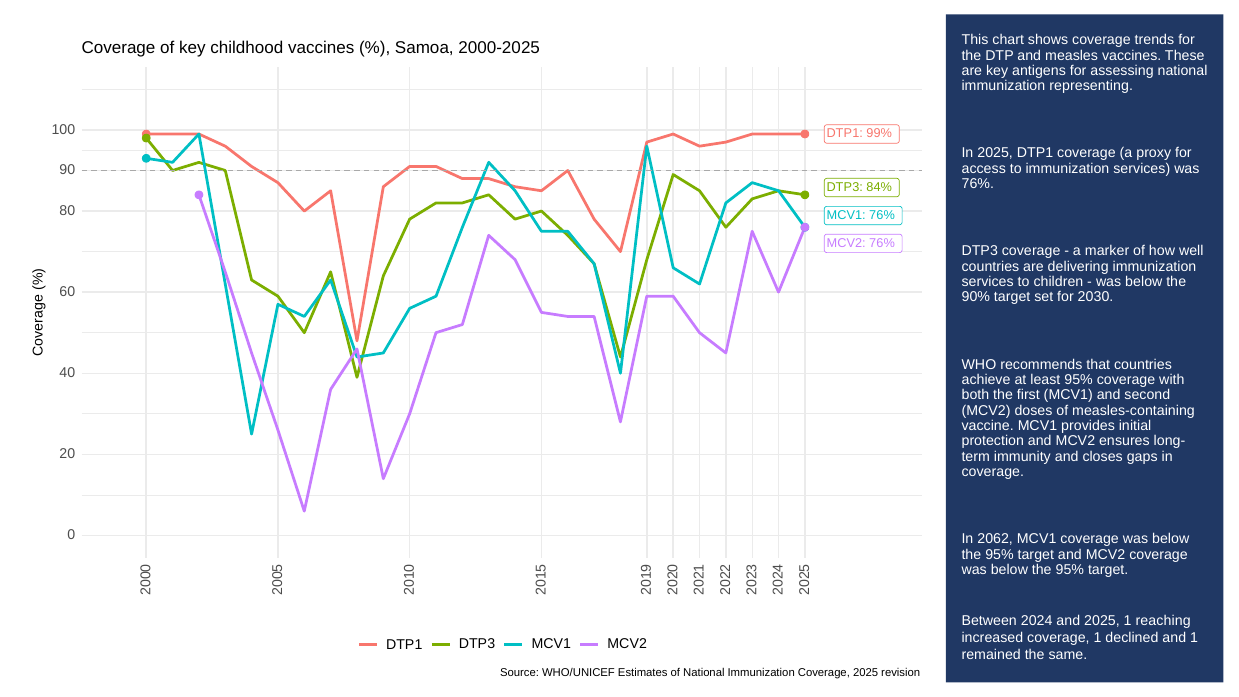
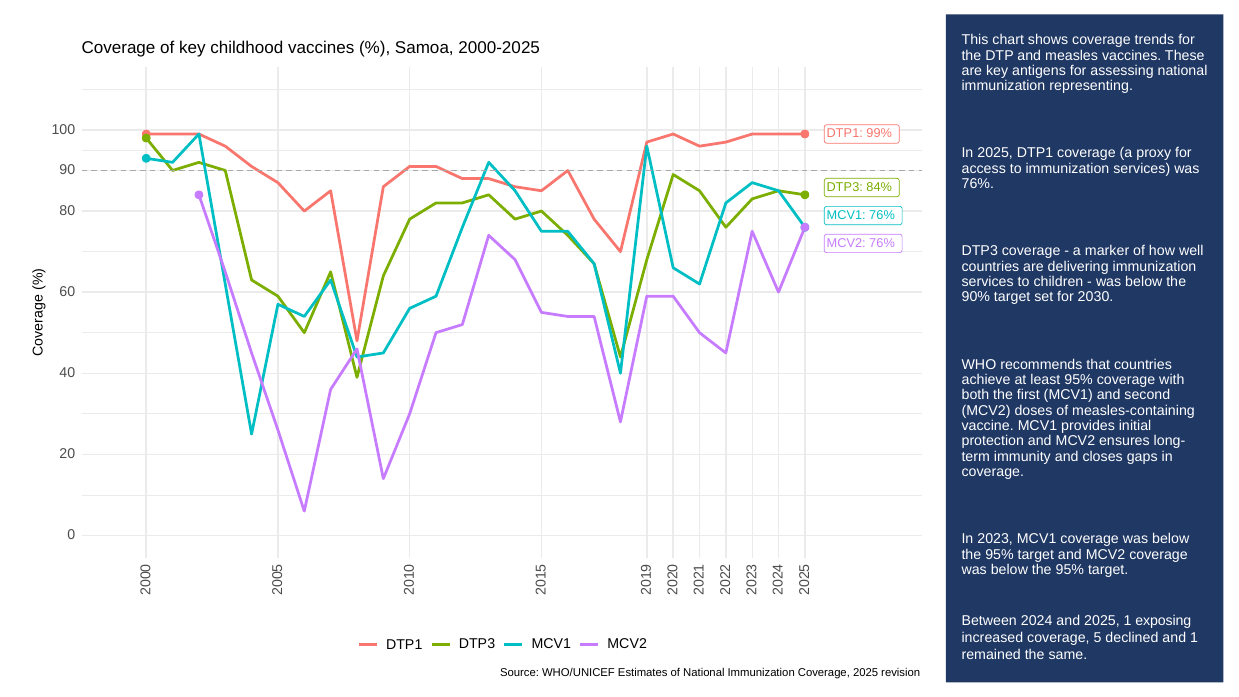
2062: 2062 -> 2023
reaching: reaching -> exposing
coverage 1: 1 -> 5
